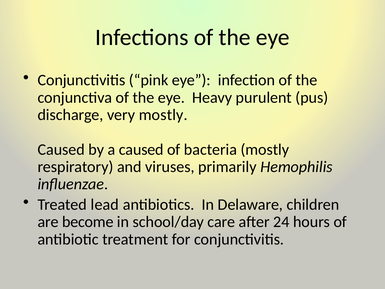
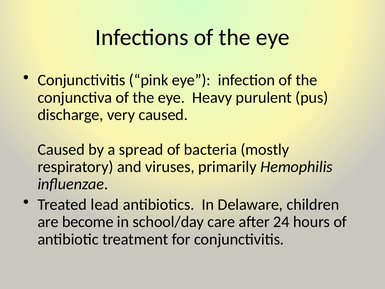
very mostly: mostly -> caused
a caused: caused -> spread
